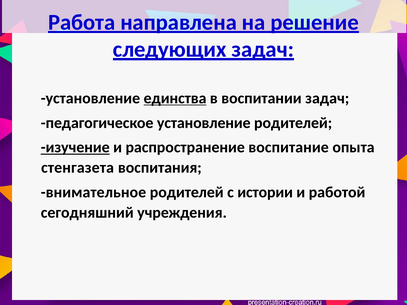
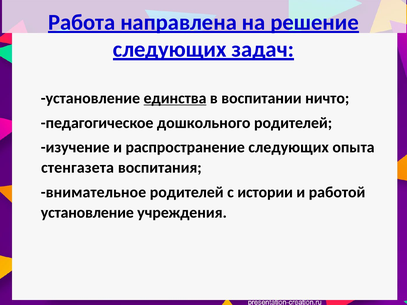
воспитании задач: задач -> ничто
педагогическое установление: установление -> дошкольного
изучение underline: present -> none
распространение воспитание: воспитание -> следующих
сегодняшний at (87, 213): сегодняшний -> установление
